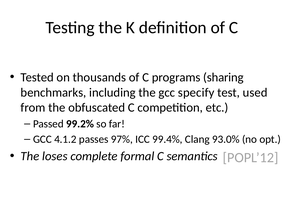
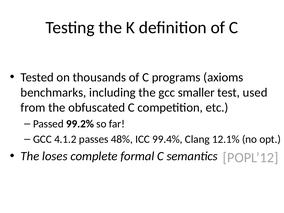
sharing: sharing -> axioms
specify: specify -> smaller
97%: 97% -> 48%
93.0%: 93.0% -> 12.1%
